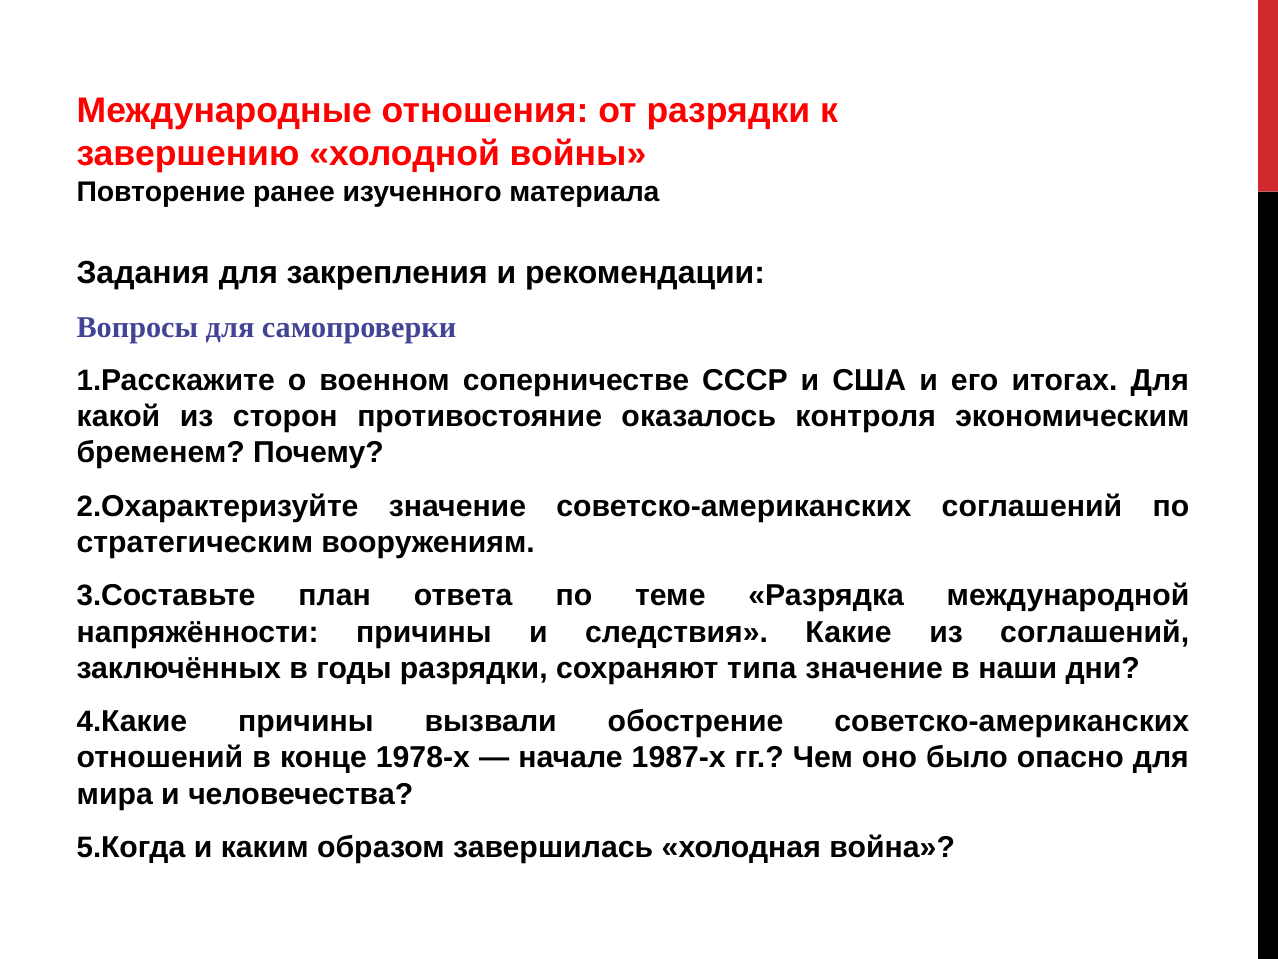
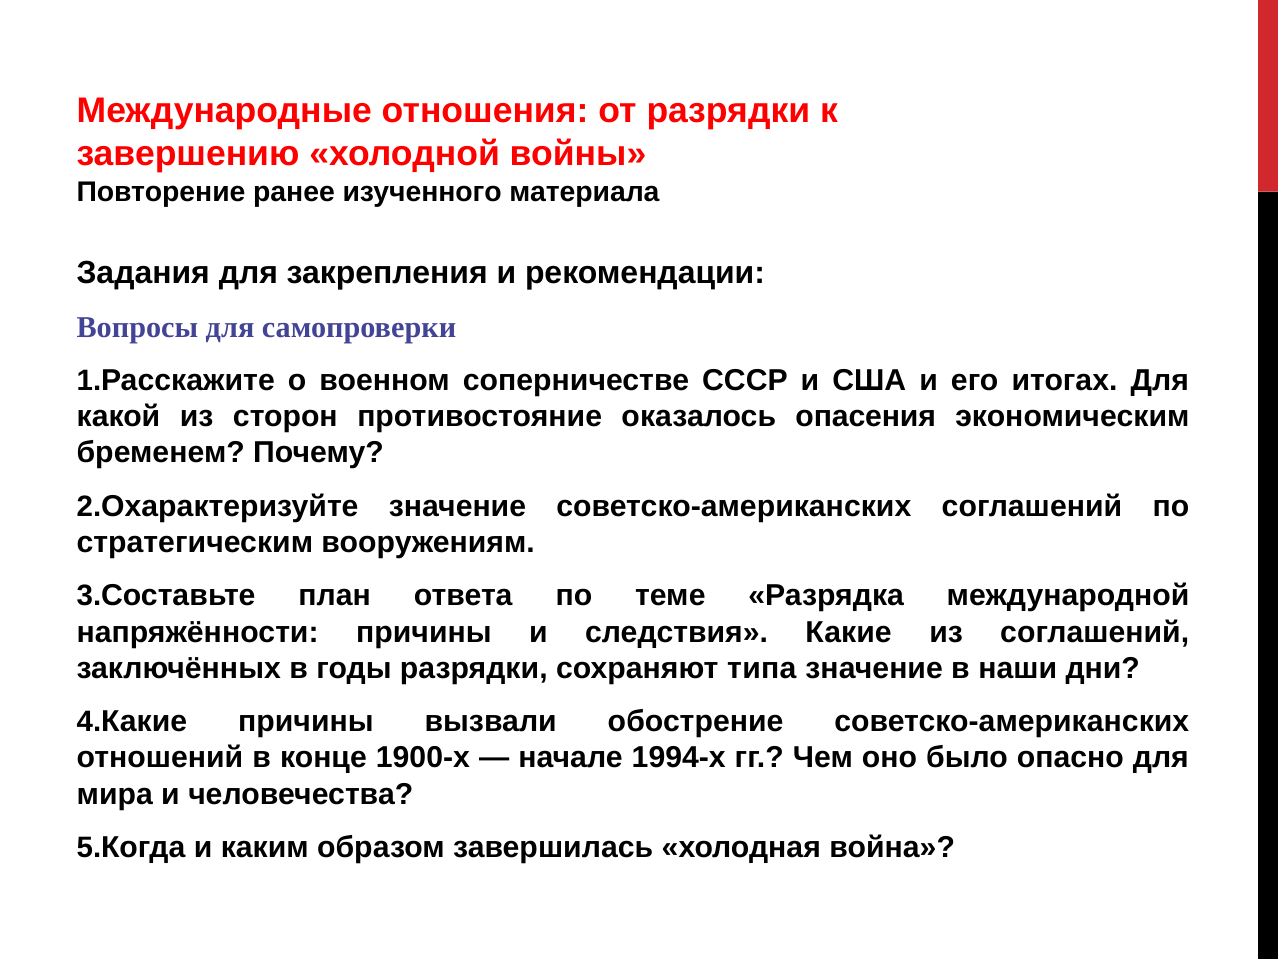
контроля: контроля -> опасения
1978-х: 1978-х -> 1900-х
1987-х: 1987-х -> 1994-х
